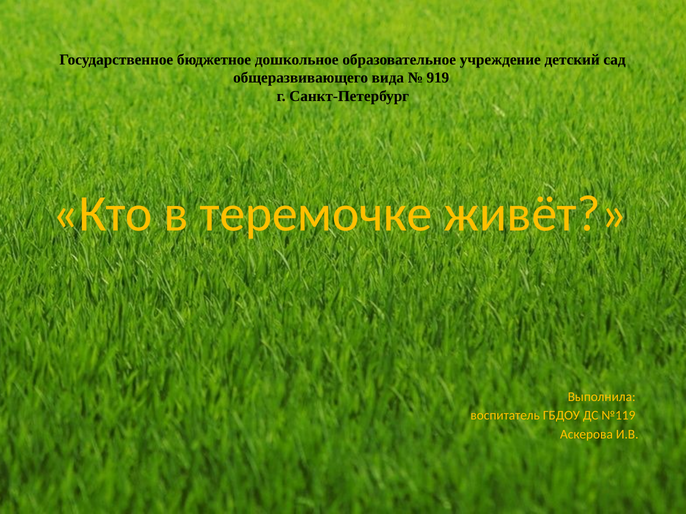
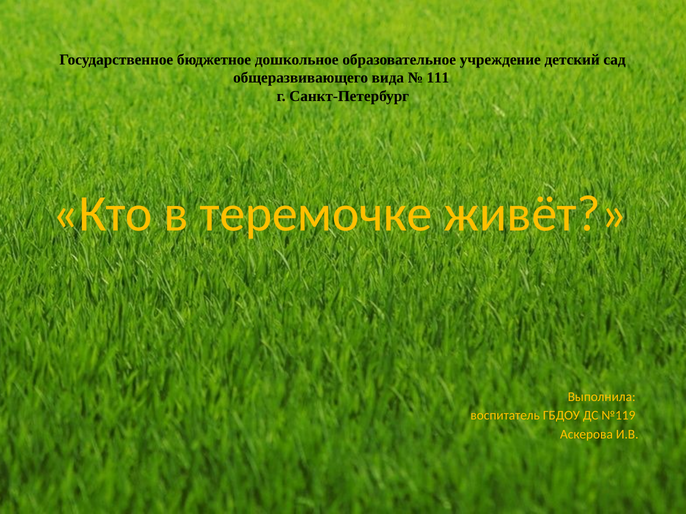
919: 919 -> 111
